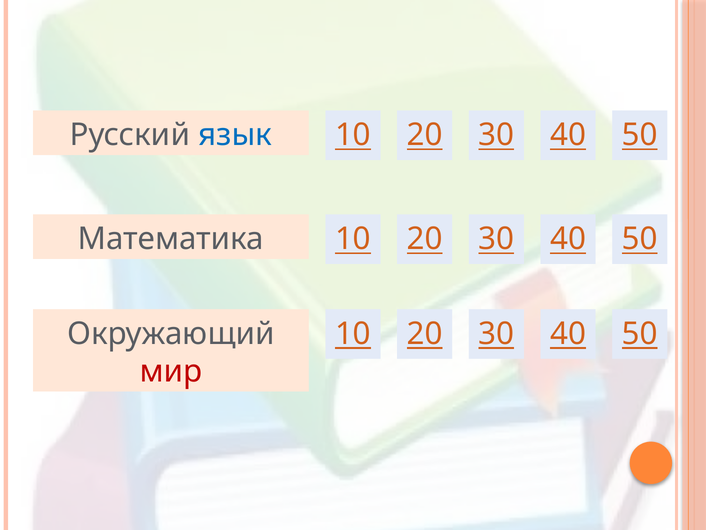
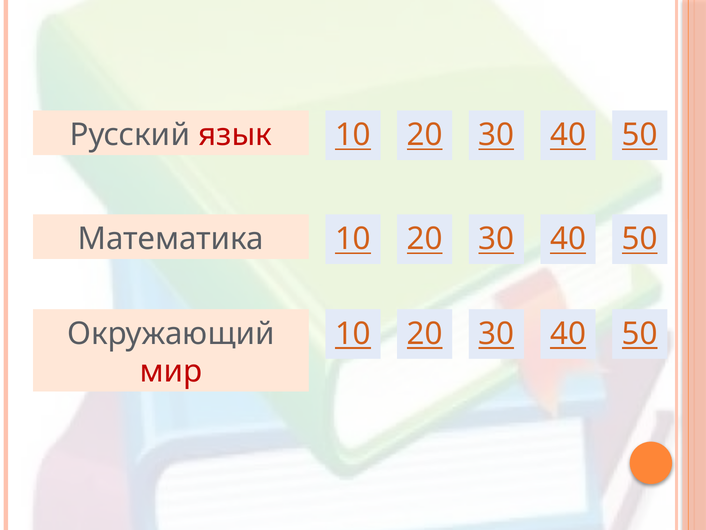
язык colour: blue -> red
